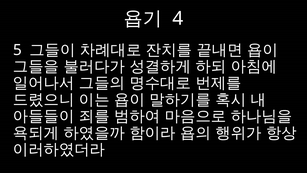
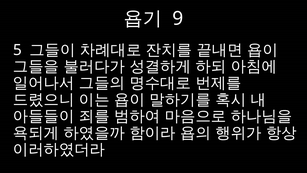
4: 4 -> 9
